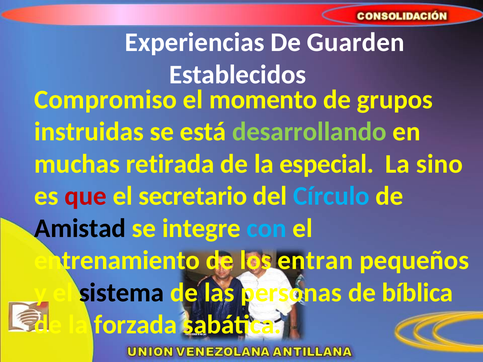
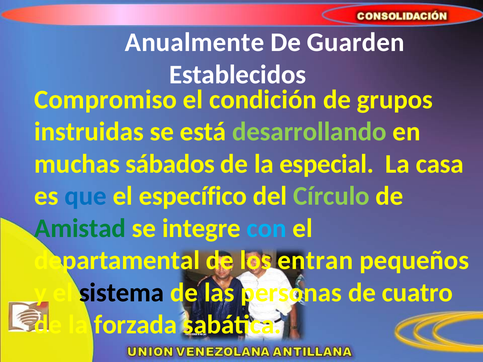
Experiencias: Experiencias -> Anualmente
momento: momento -> condición
retirada: retirada -> sábados
sino: sino -> casa
que colour: red -> blue
secretario: secretario -> específico
Círculo colour: light blue -> light green
Amistad colour: black -> green
entrenamiento: entrenamiento -> departamental
bíblica: bíblica -> cuatro
